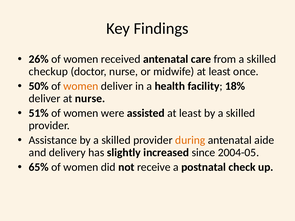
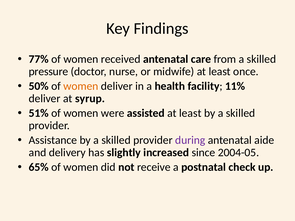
26%: 26% -> 77%
checkup: checkup -> pressure
18%: 18% -> 11%
at nurse: nurse -> syrup
during colour: orange -> purple
